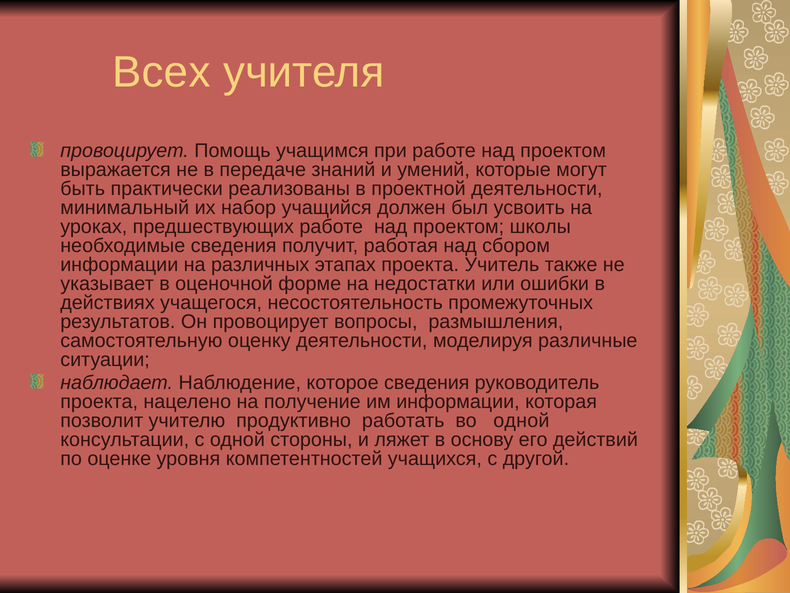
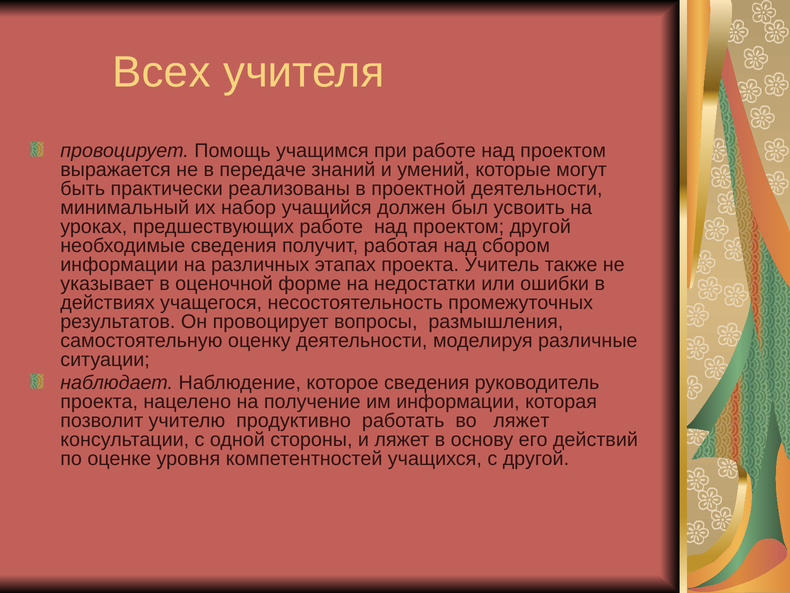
проектом школы: школы -> другой
во одной: одной -> ляжет
